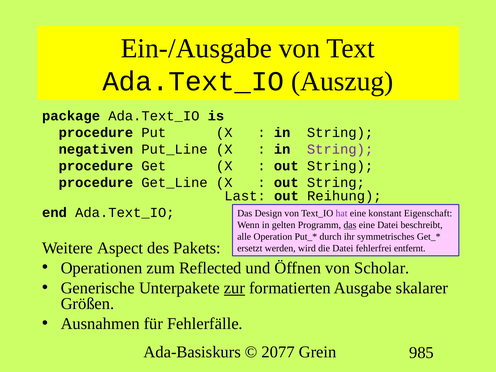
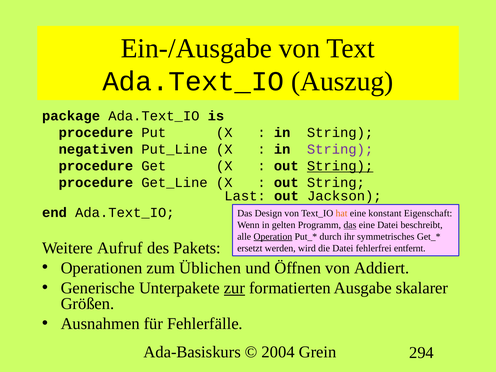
String at (340, 166) underline: none -> present
Reihung: Reihung -> Jackson
hat colour: purple -> orange
Operation underline: none -> present
Aspect: Aspect -> Aufruf
Reflected: Reflected -> Üblichen
Scholar: Scholar -> Addiert
2077: 2077 -> 2004
985: 985 -> 294
